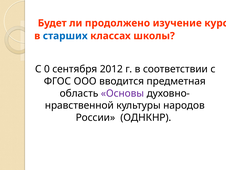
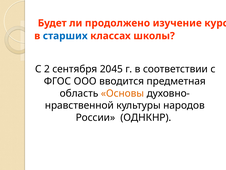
0: 0 -> 2
2012: 2012 -> 2045
Основы colour: purple -> orange
